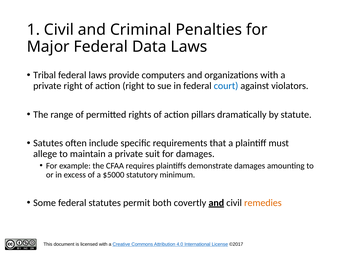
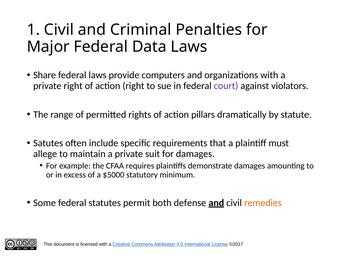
Tribal: Tribal -> Share
court colour: blue -> purple
covertly: covertly -> defense
